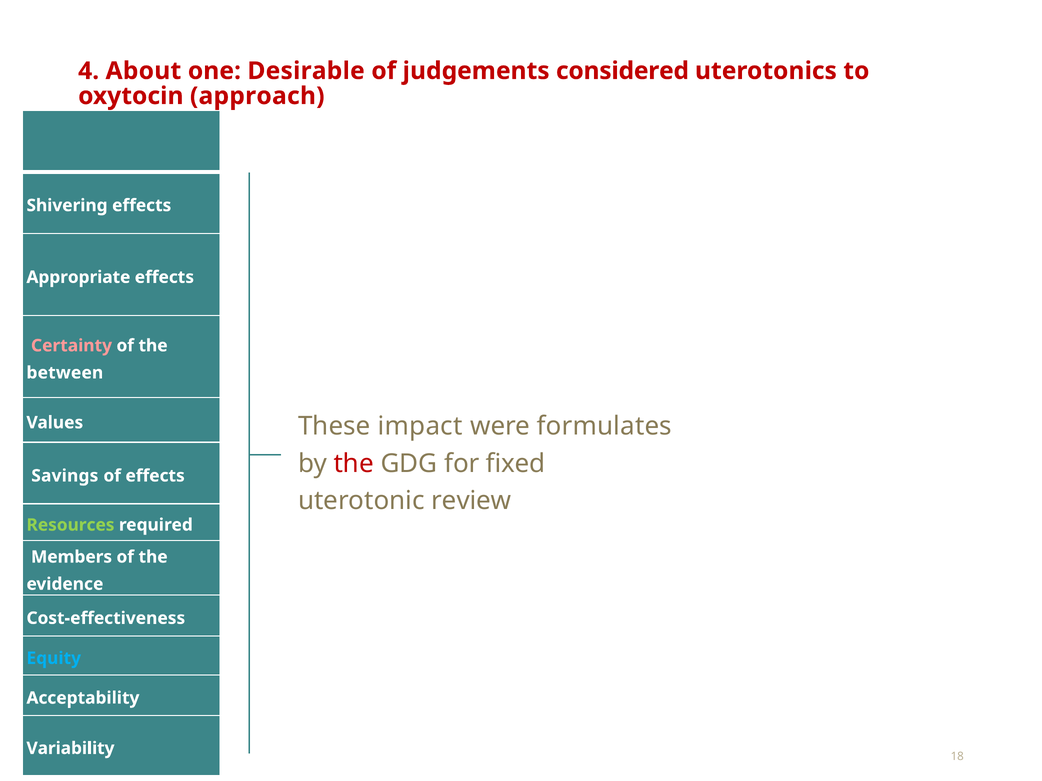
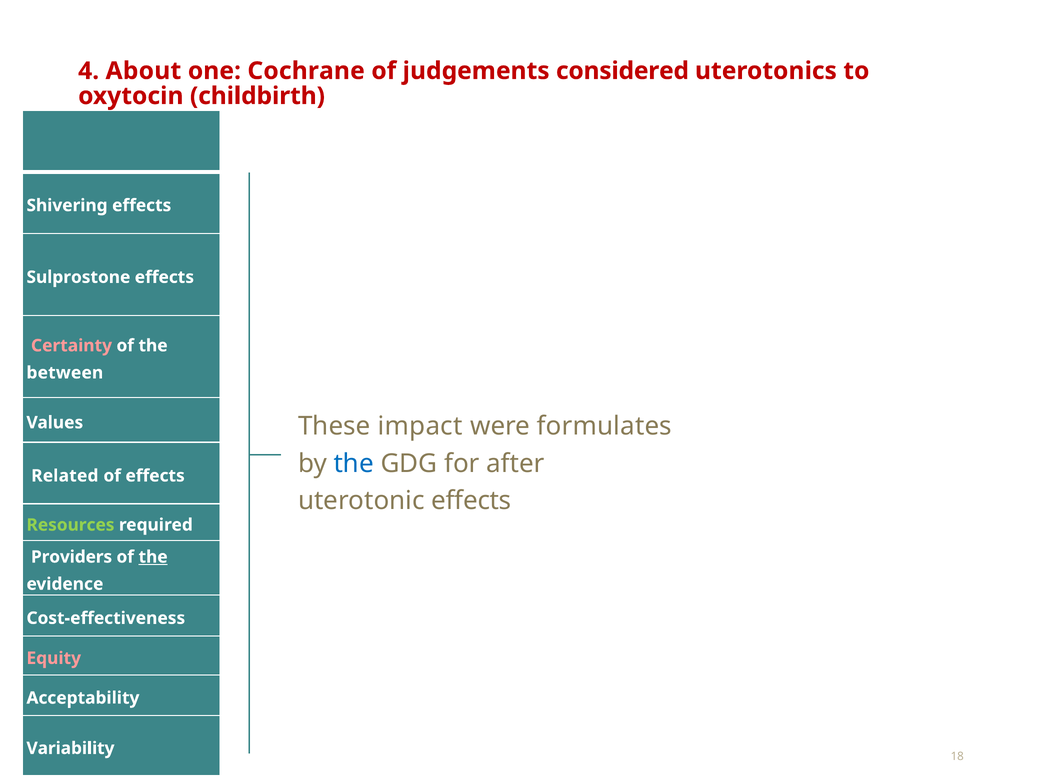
Desirable: Desirable -> Cochrane
approach: approach -> childbirth
Appropriate: Appropriate -> Sulprostone
the at (354, 464) colour: red -> blue
fixed: fixed -> after
Savings: Savings -> Related
uterotonic review: review -> effects
Members: Members -> Providers
the at (153, 557) underline: none -> present
Equity colour: light blue -> pink
